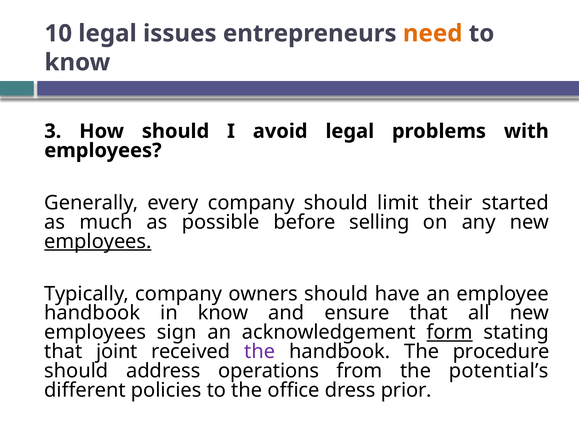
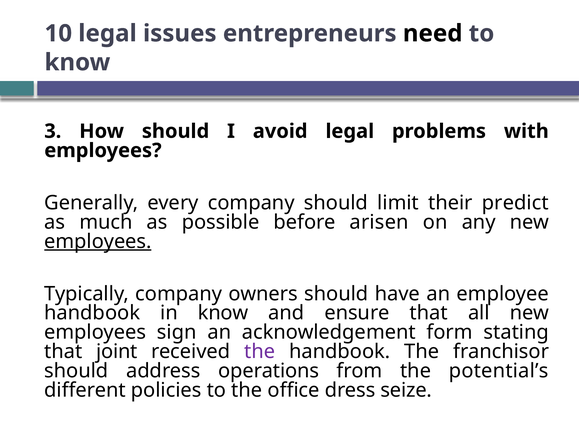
need colour: orange -> black
started: started -> predict
selling: selling -> arisen
form underline: present -> none
procedure: procedure -> franchisor
prior: prior -> seize
